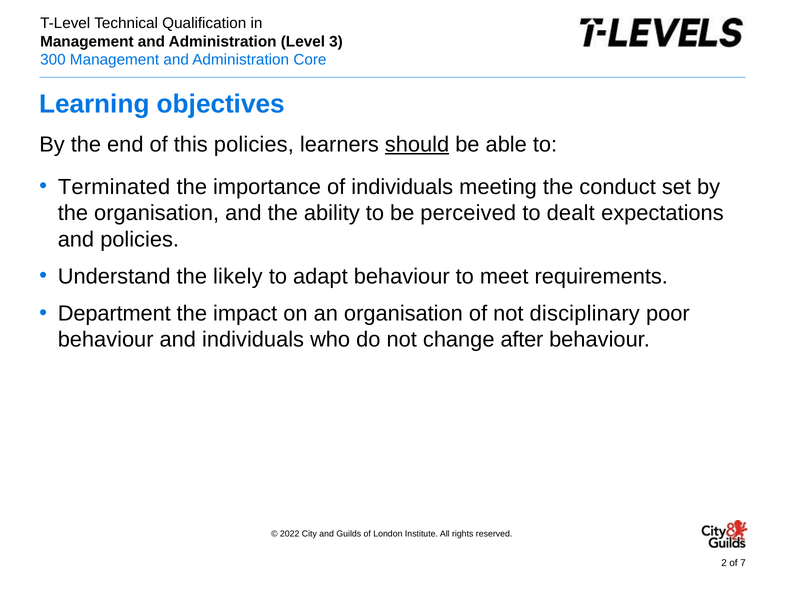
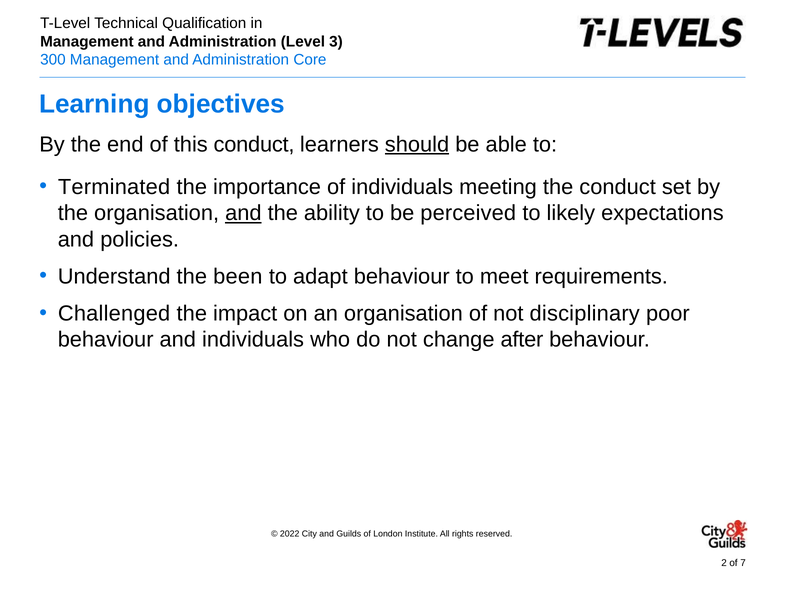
this policies: policies -> conduct
and at (243, 213) underline: none -> present
dealt: dealt -> likely
likely: likely -> been
Department: Department -> Challenged
